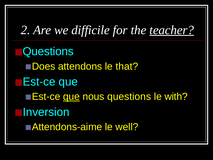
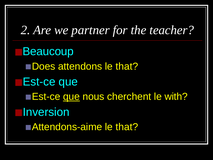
difficile: difficile -> partner
teacher underline: present -> none
Questions at (48, 51): Questions -> Beaucoup
nous questions: questions -> cherchent
well at (127, 127): well -> that
